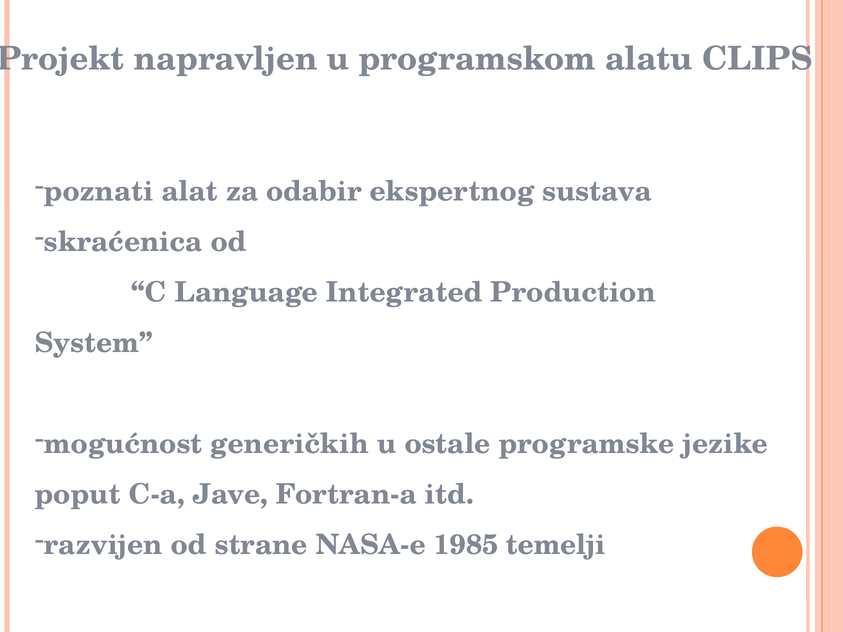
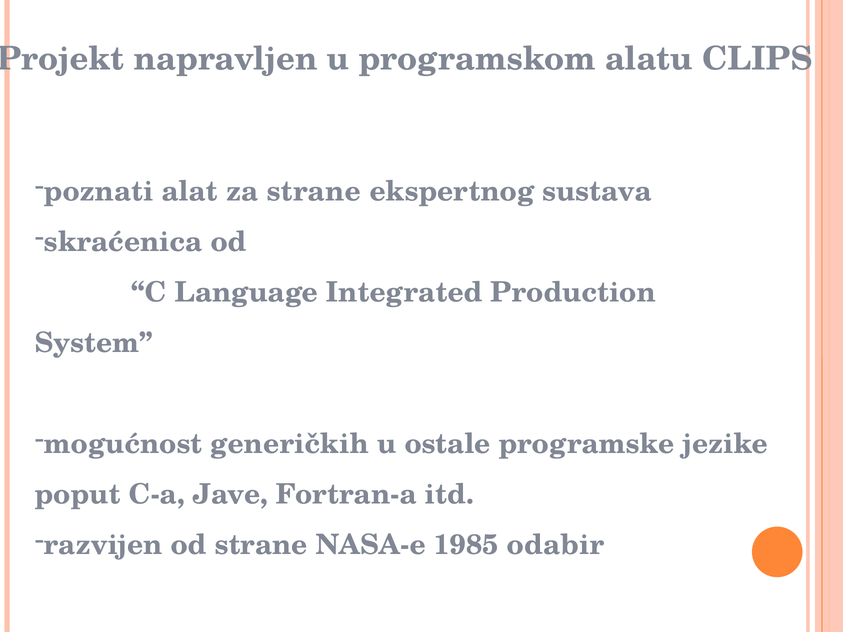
za odabir: odabir -> strane
temelji: temelji -> odabir
